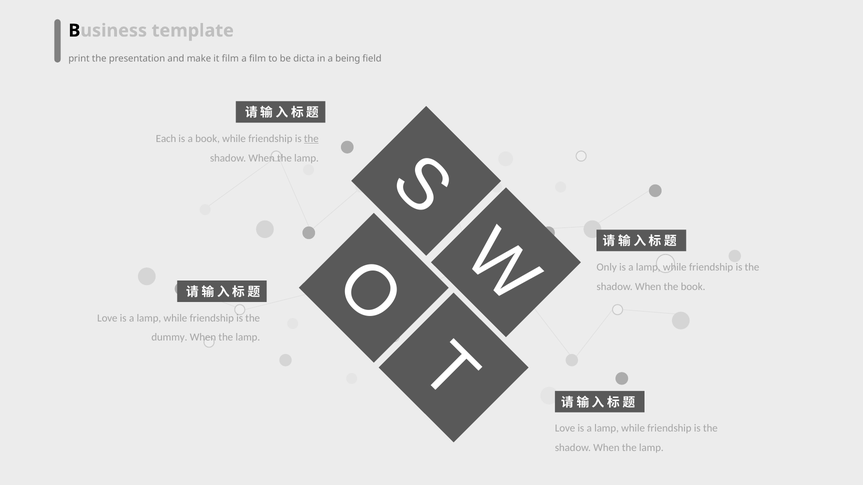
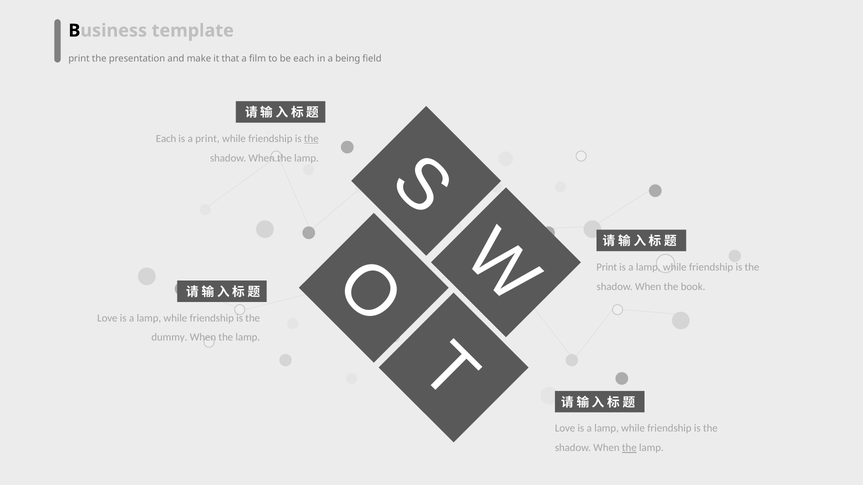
it film: film -> that
be dicta: dicta -> each
a book: book -> print
Only at (607, 267): Only -> Print
the at (629, 448) underline: none -> present
